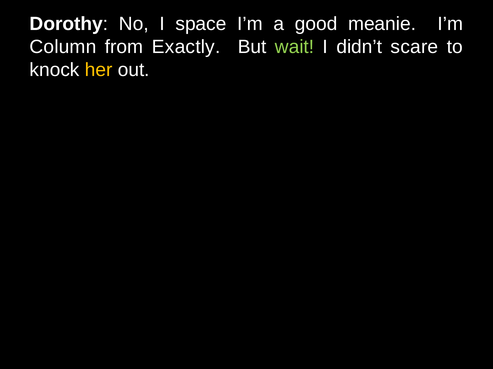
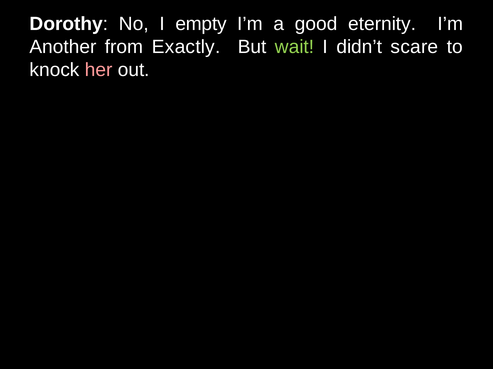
space: space -> empty
meanie: meanie -> eternity
Column: Column -> Another
her colour: yellow -> pink
